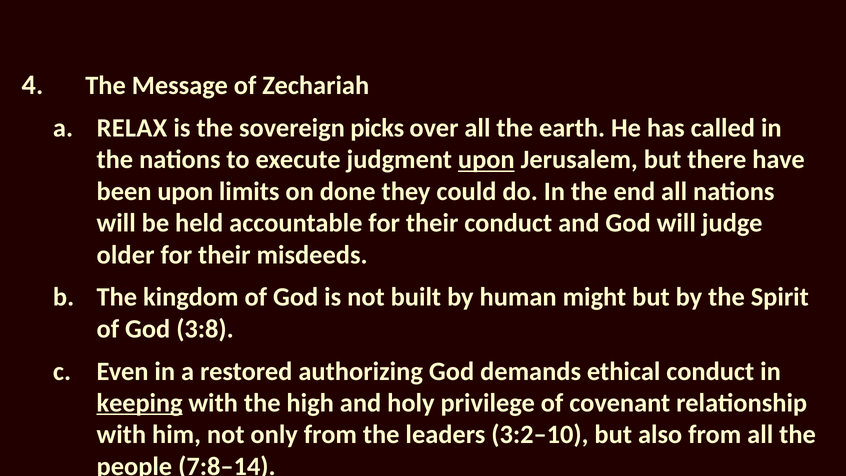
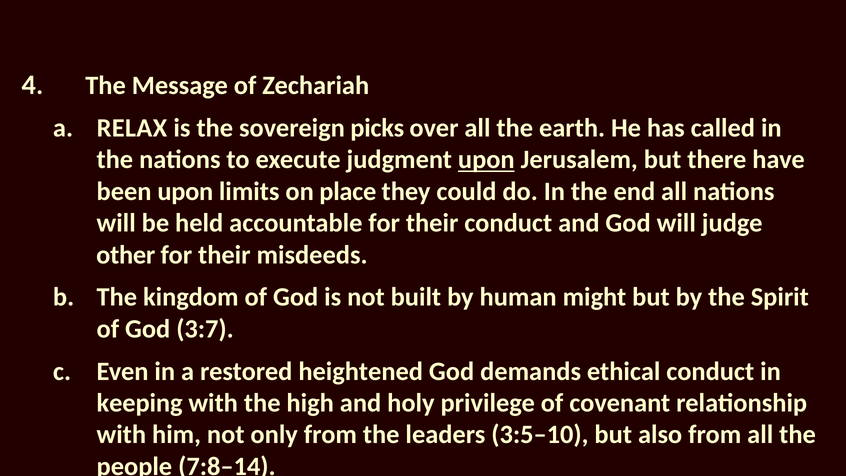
done: done -> place
older: older -> other
3:8: 3:8 -> 3:7
authorizing: authorizing -> heightened
keeping underline: present -> none
3:2–10: 3:2–10 -> 3:5–10
